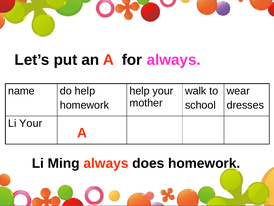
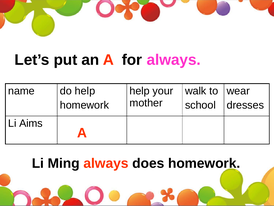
Li Your: Your -> Aims
